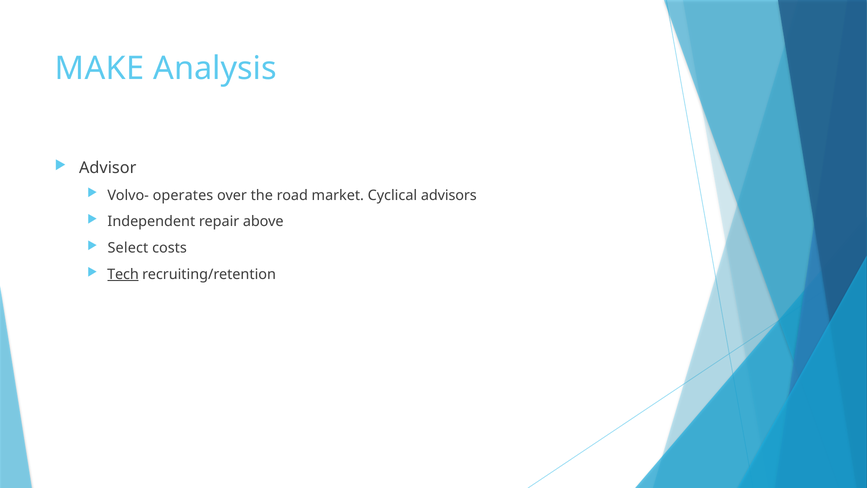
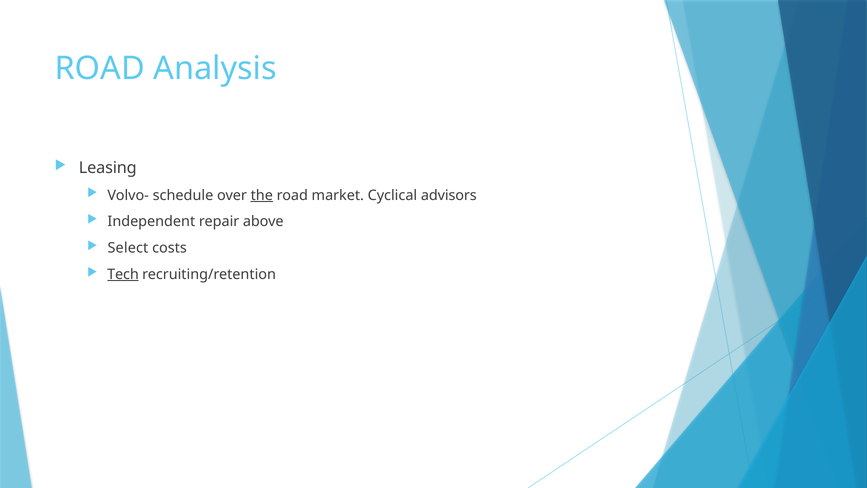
MAKE at (100, 68): MAKE -> ROAD
Advisor: Advisor -> Leasing
operates: operates -> schedule
the underline: none -> present
